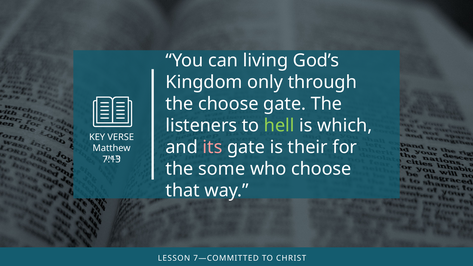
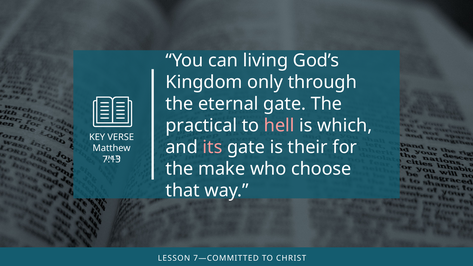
the choose: choose -> eternal
listeners: listeners -> practical
hell colour: light green -> pink
some: some -> make
